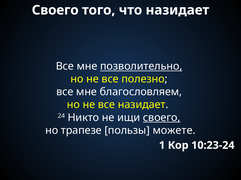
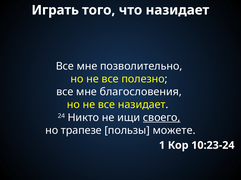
Своего at (55, 10): Своего -> Играть
позволительно underline: present -> none
благословляем: благословляем -> благословения
